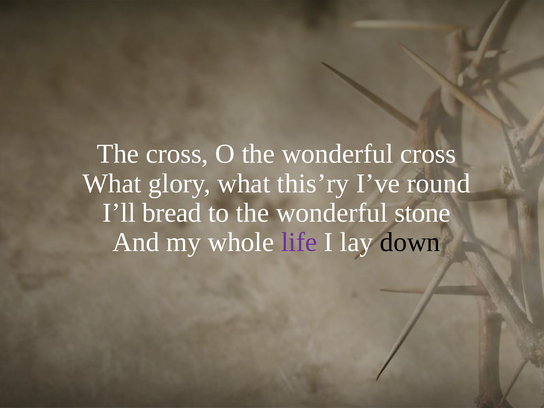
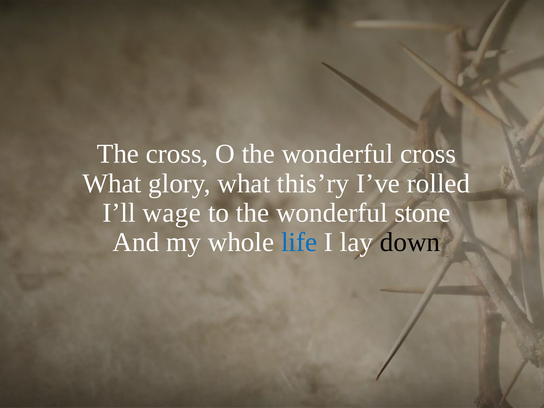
round: round -> rolled
bread: bread -> wage
life colour: purple -> blue
